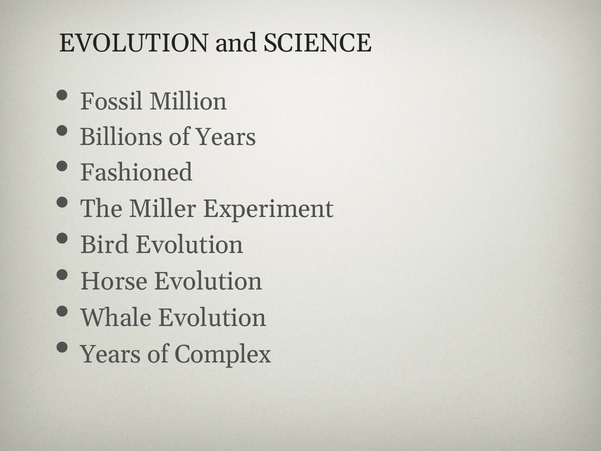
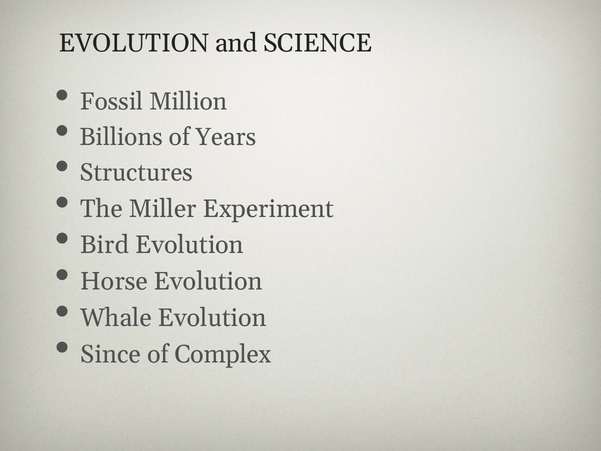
Fashioned: Fashioned -> Structures
Years at (111, 354): Years -> Since
